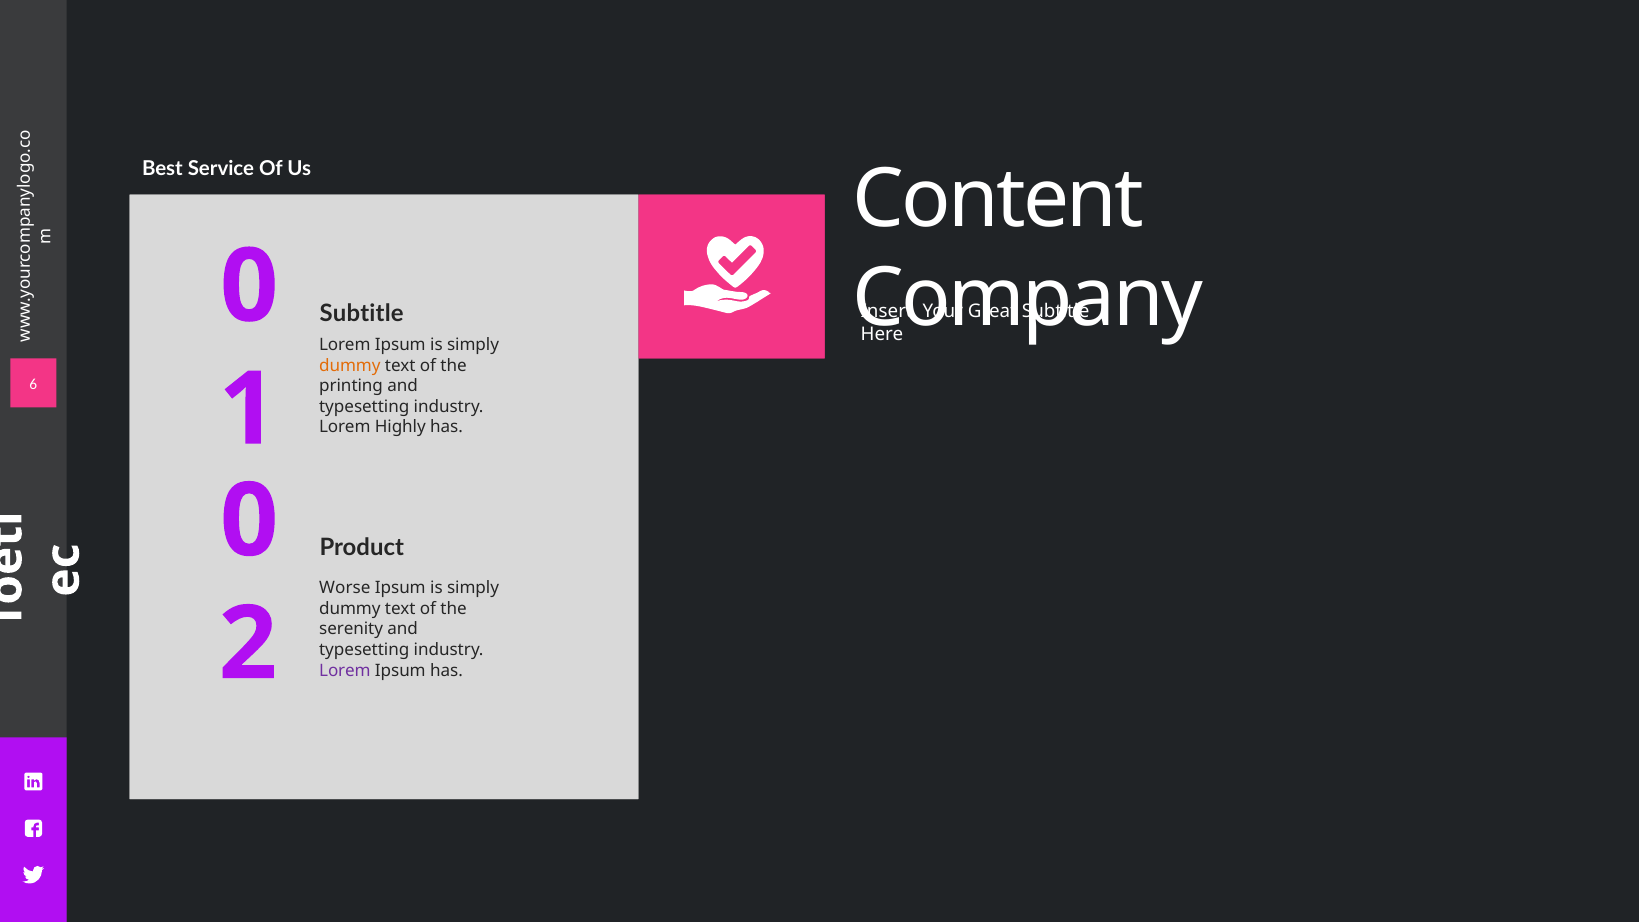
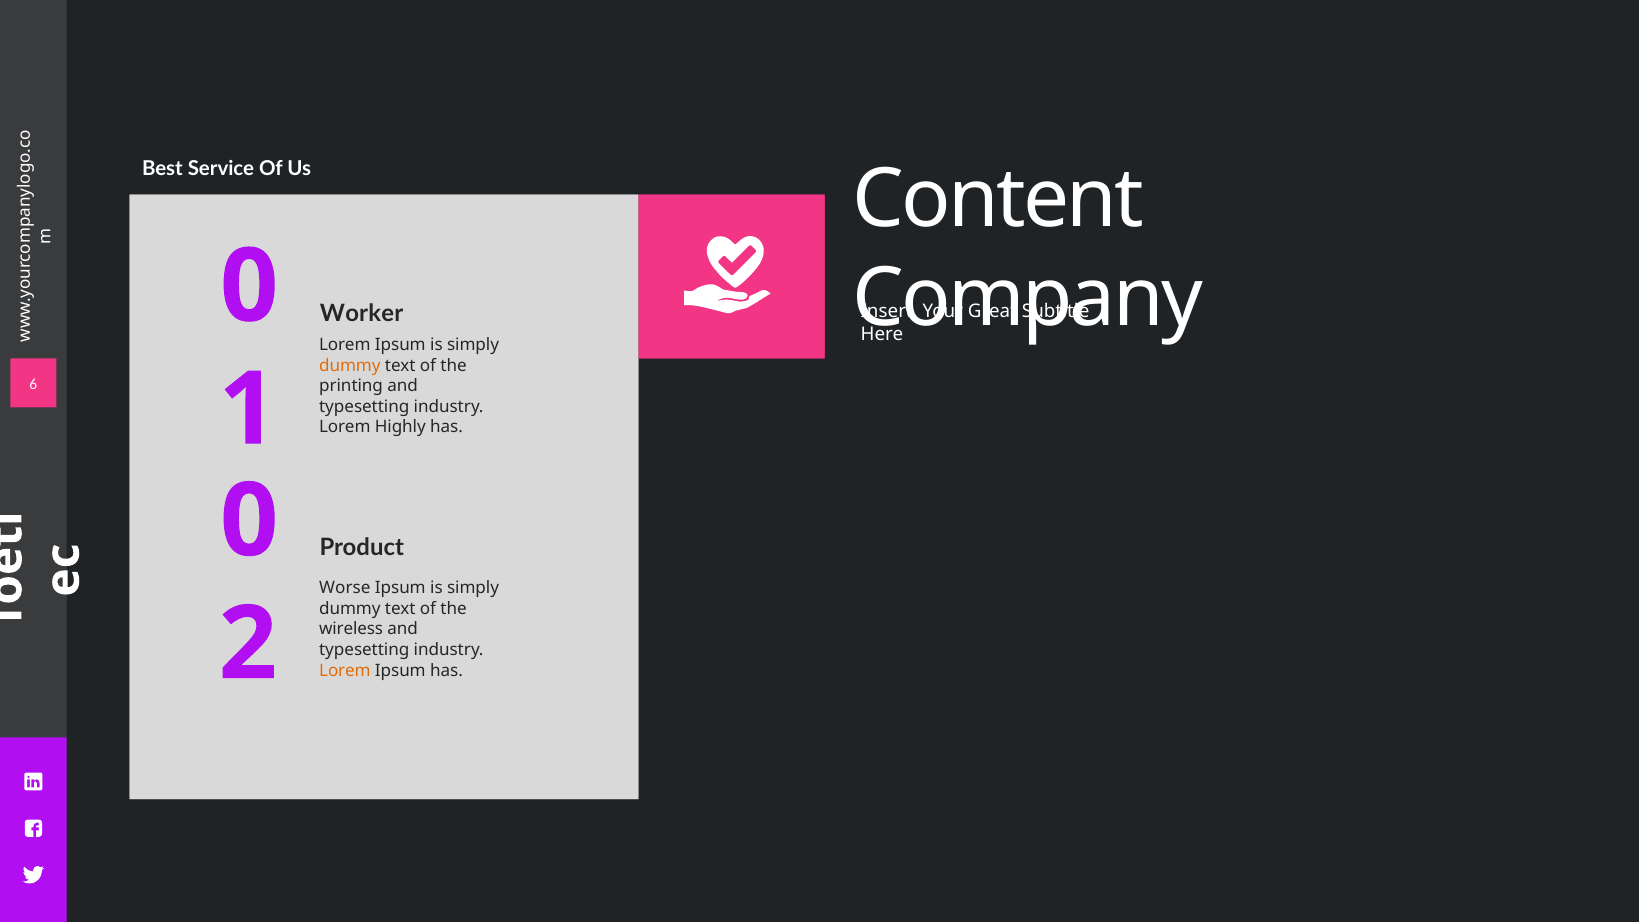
Subtitle at (362, 313): Subtitle -> Worker
serenity: serenity -> wireless
Lorem at (345, 670) colour: purple -> orange
